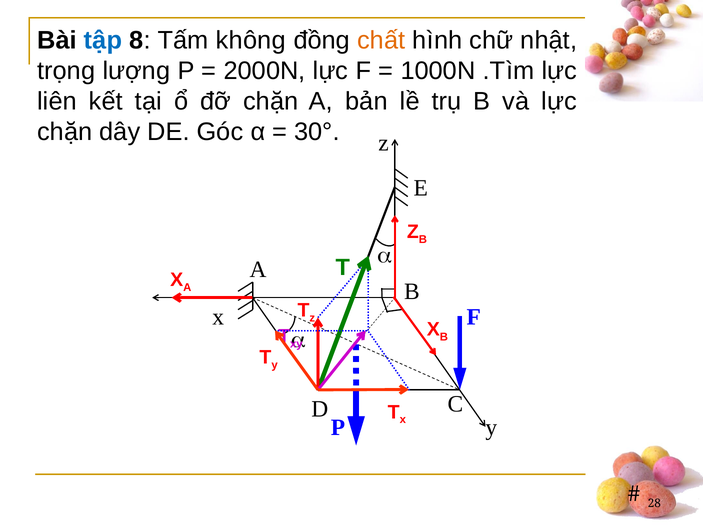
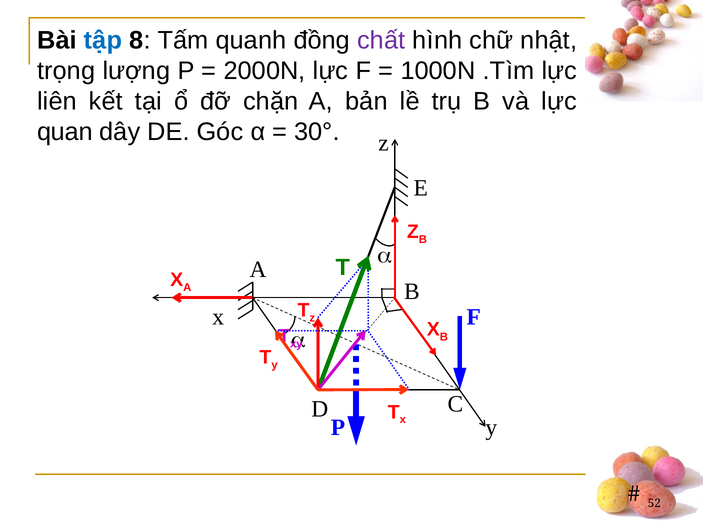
không: không -> quanh
chất colour: orange -> purple
chặn at (65, 132): chặn -> quan
28: 28 -> 52
